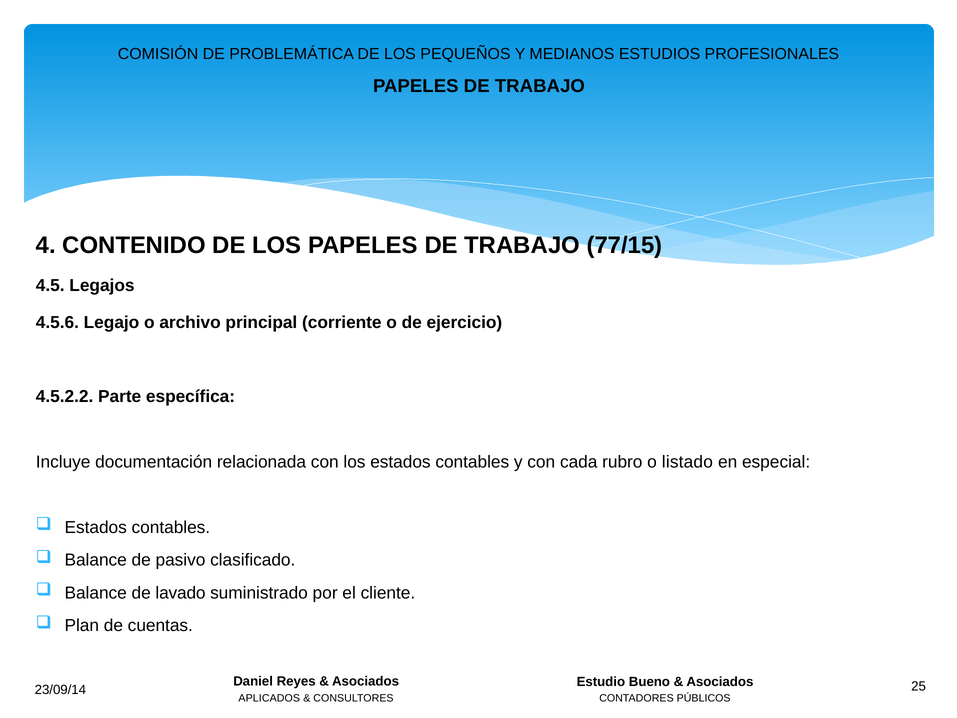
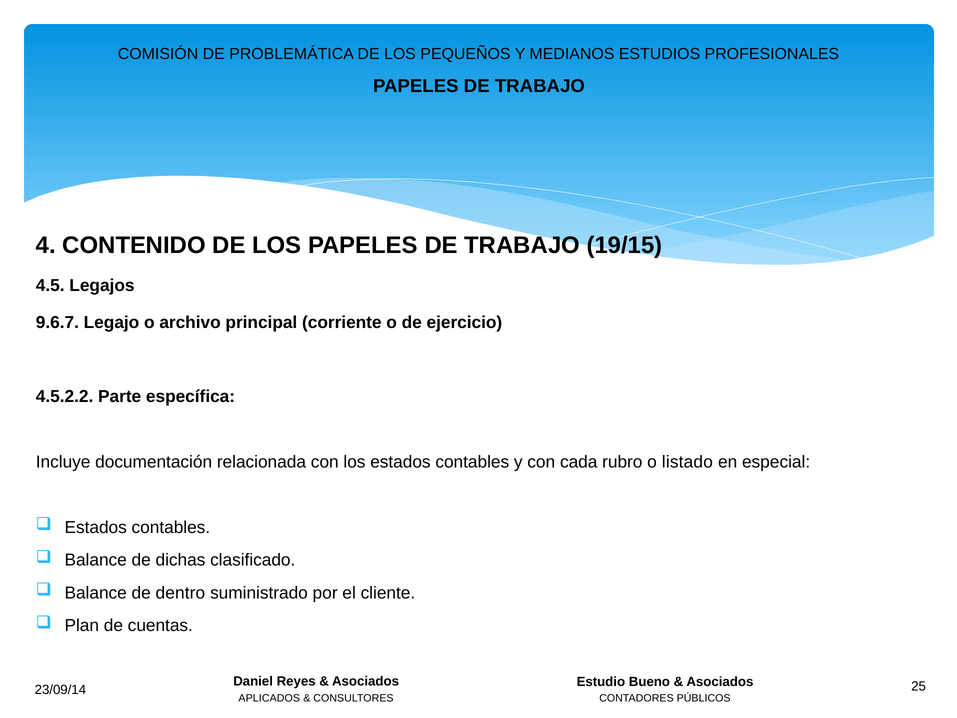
77/15: 77/15 -> 19/15
4.5.6: 4.5.6 -> 9.6.7
pasivo: pasivo -> dichas
lavado: lavado -> dentro
